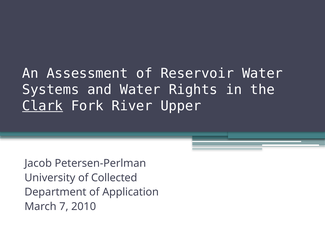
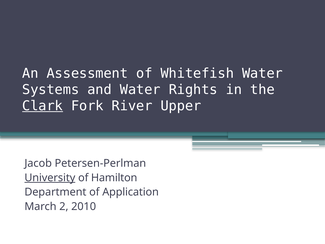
Reservoir: Reservoir -> Whitefish
University underline: none -> present
Collected: Collected -> Hamilton
7: 7 -> 2
